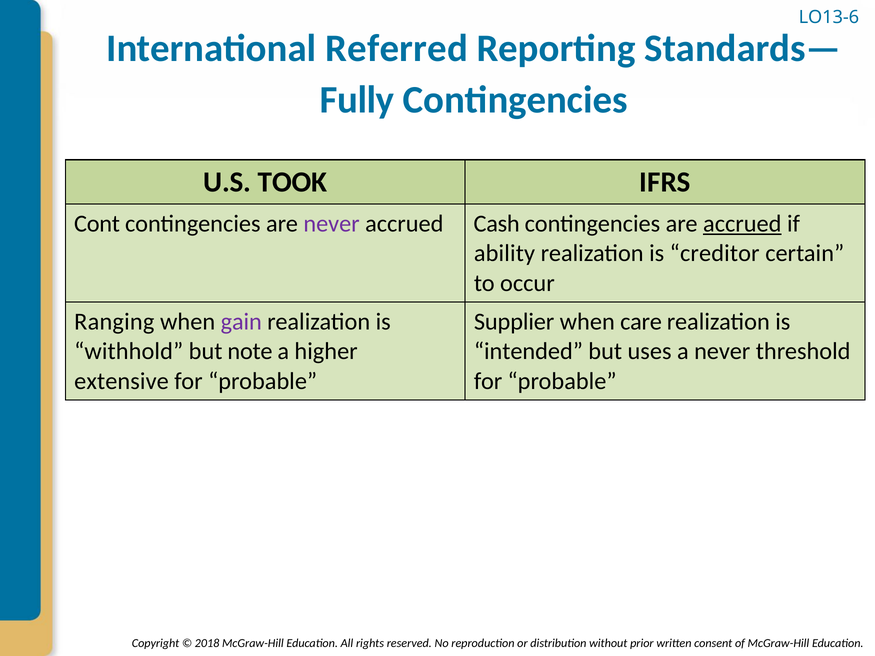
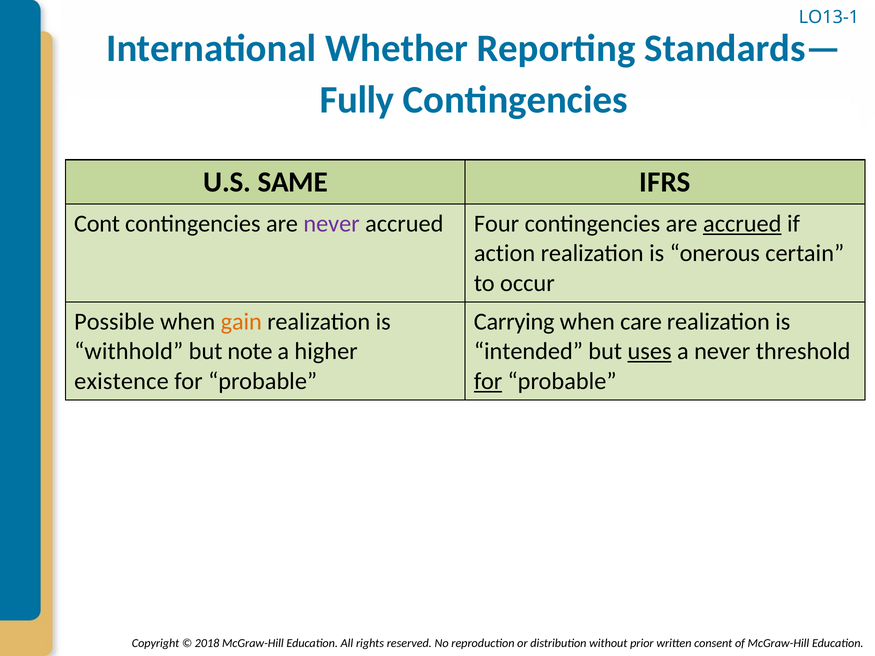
LO13-6: LO13-6 -> LO13-1
Referred: Referred -> Whether
TOOK: TOOK -> SAME
Cash: Cash -> Four
ability: ability -> action
creditor: creditor -> onerous
Ranging: Ranging -> Possible
gain colour: purple -> orange
Supplier: Supplier -> Carrying
uses underline: none -> present
extensive: extensive -> existence
for at (488, 381) underline: none -> present
